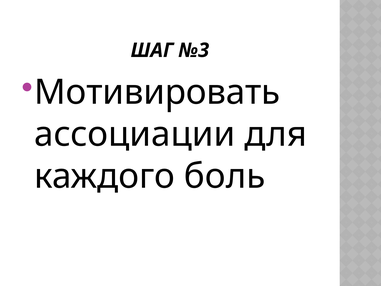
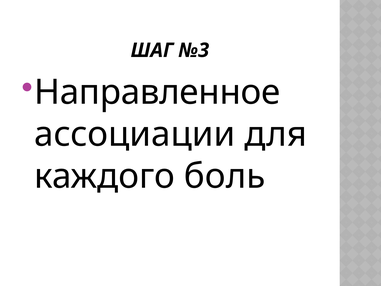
Мотивировать: Мотивировать -> Направленное
